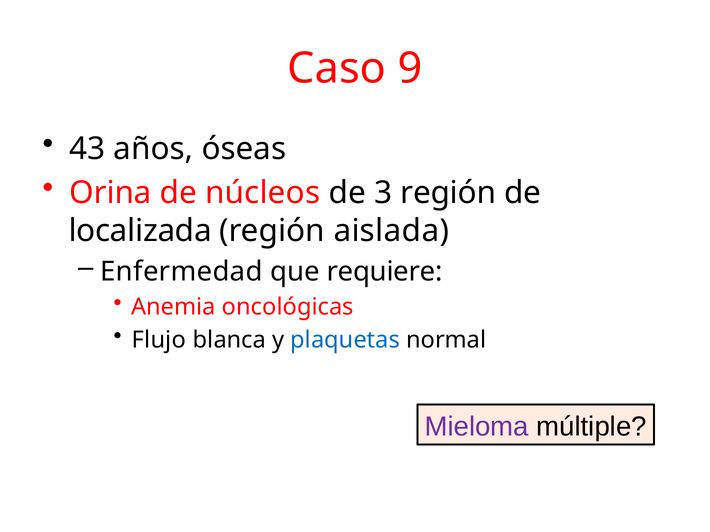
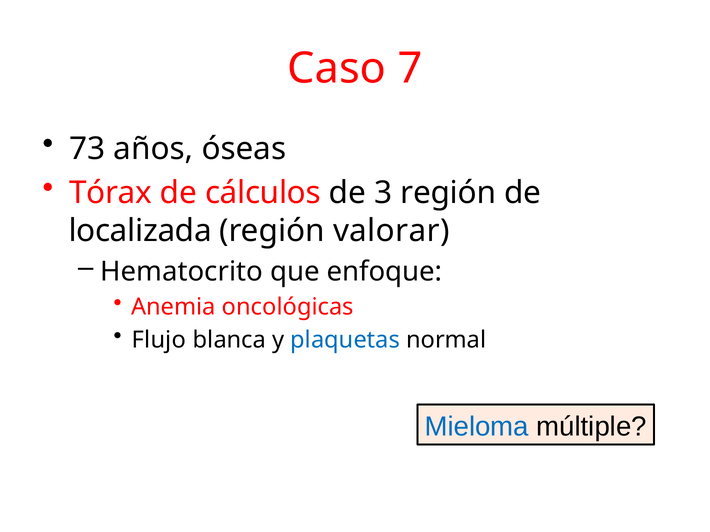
9: 9 -> 7
43: 43 -> 73
Orina: Orina -> Tórax
núcleos: núcleos -> cálculos
aislada: aislada -> valorar
Enfermedad: Enfermedad -> Hematocrito
requiere: requiere -> enfoque
Mieloma colour: purple -> blue
